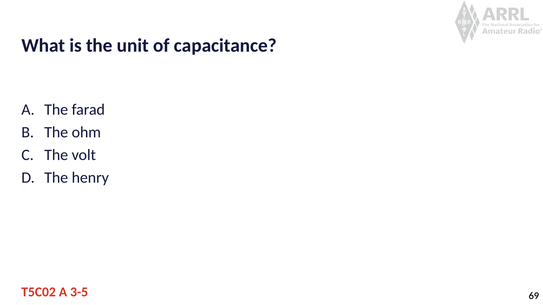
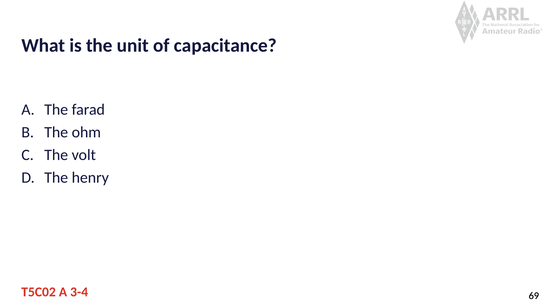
3-5: 3-5 -> 3-4
